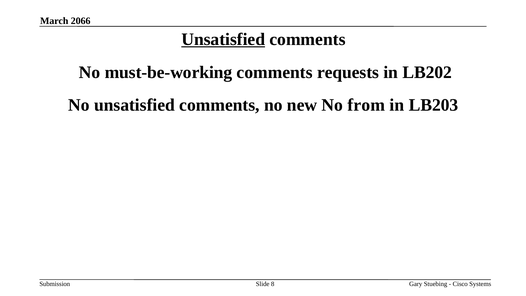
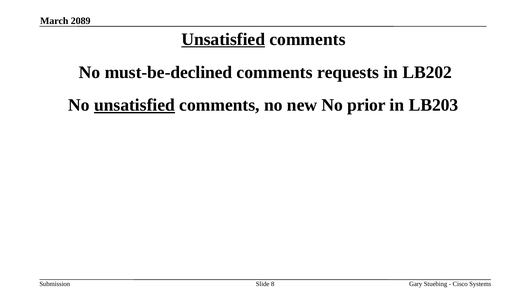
2066: 2066 -> 2089
must-be-working: must-be-working -> must-be-declined
unsatisfied at (134, 105) underline: none -> present
from: from -> prior
